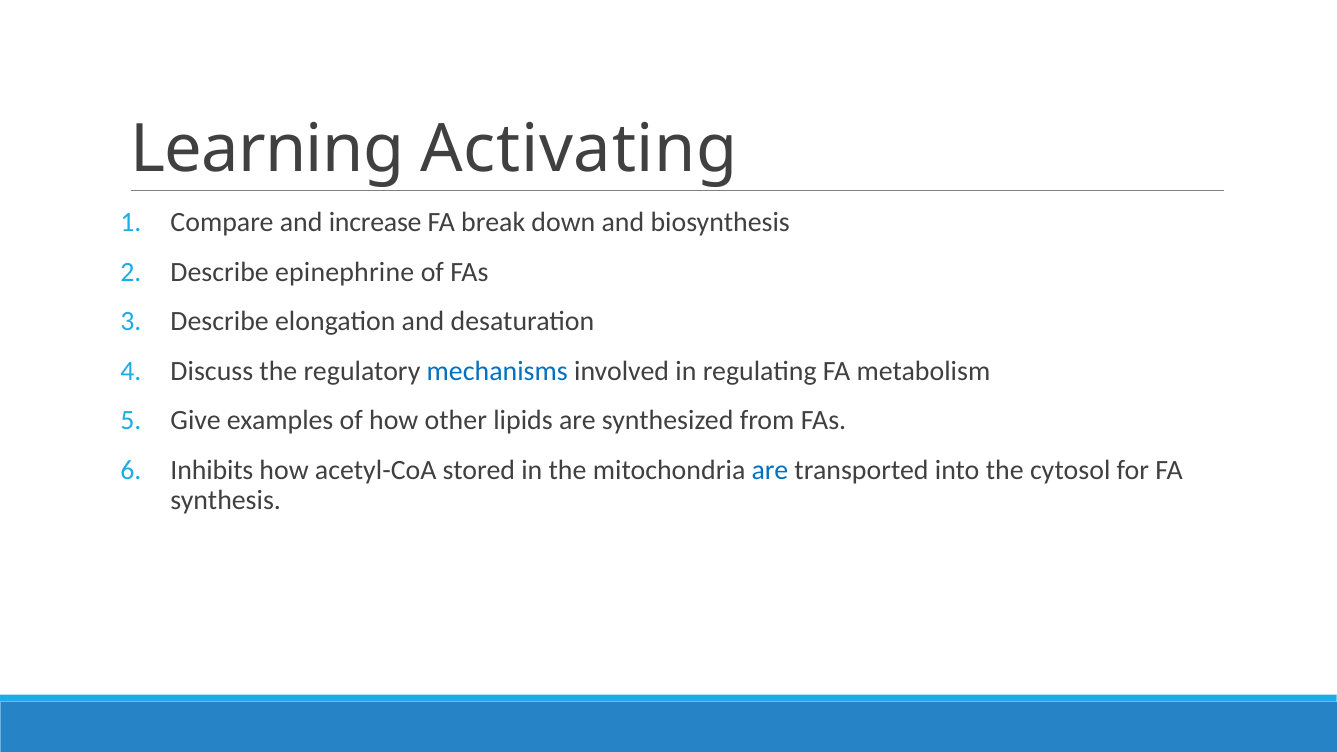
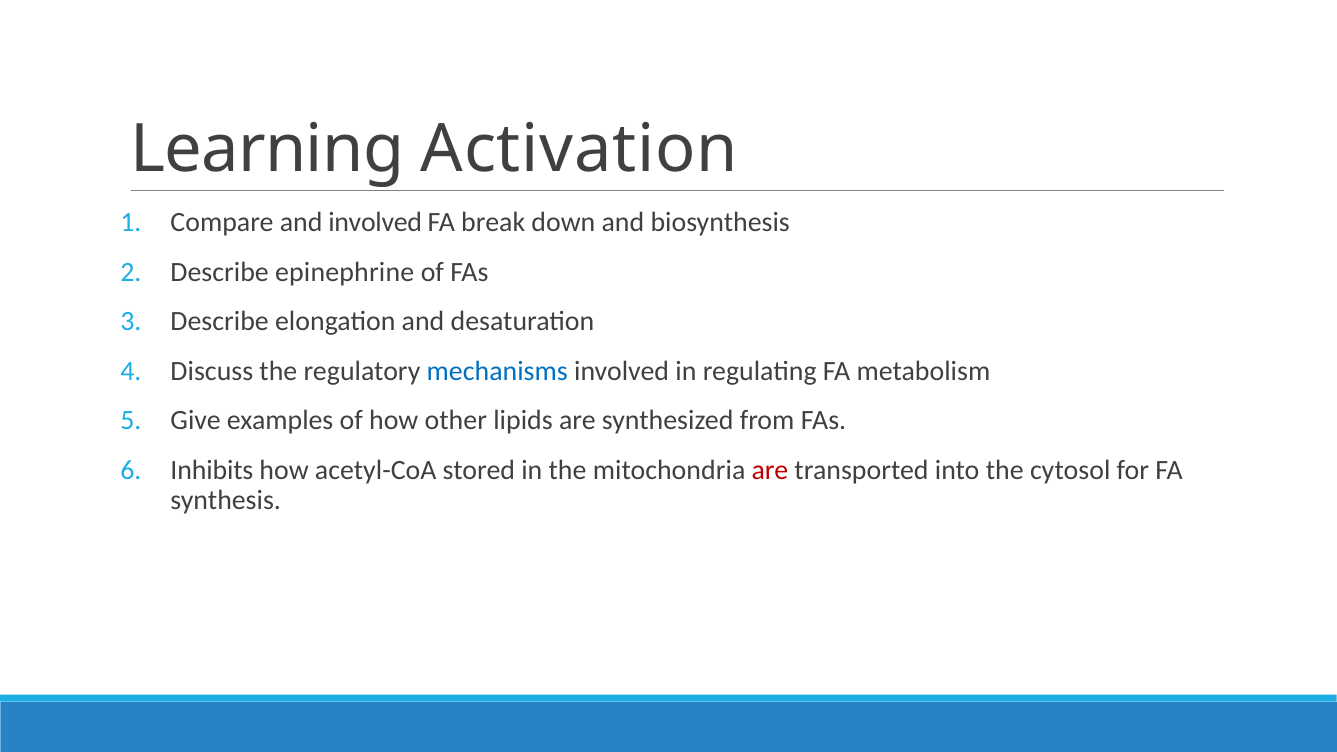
Activating: Activating -> Activation
and increase: increase -> involved
are at (770, 470) colour: blue -> red
